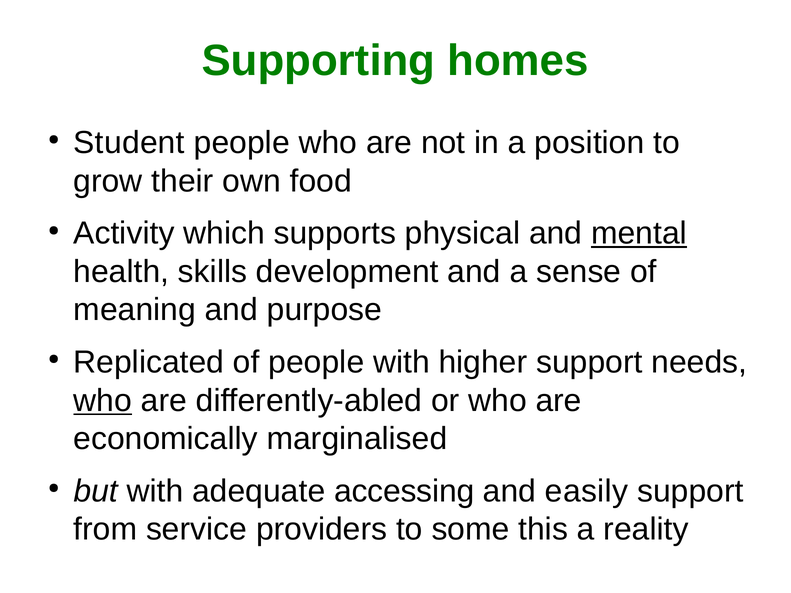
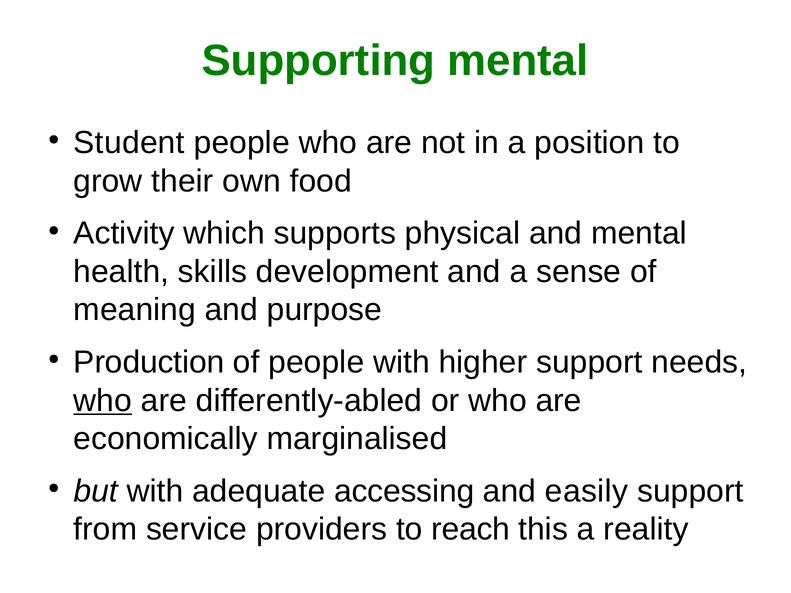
Supporting homes: homes -> mental
mental at (639, 233) underline: present -> none
Replicated: Replicated -> Production
some: some -> reach
